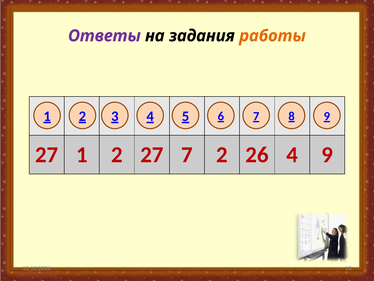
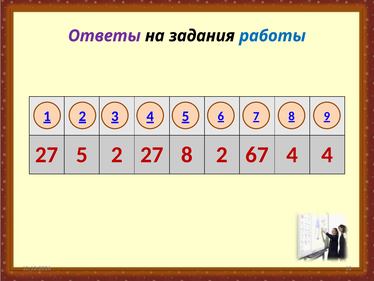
работы colour: orange -> blue
27 1: 1 -> 5
27 7: 7 -> 8
26: 26 -> 67
4 9: 9 -> 4
